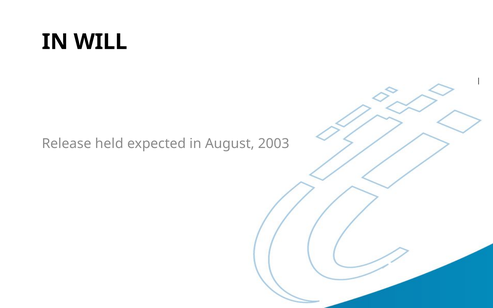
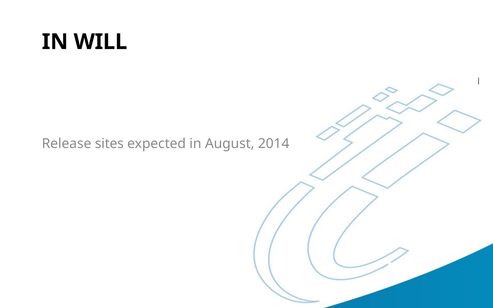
held: held -> sites
2003: 2003 -> 2014
